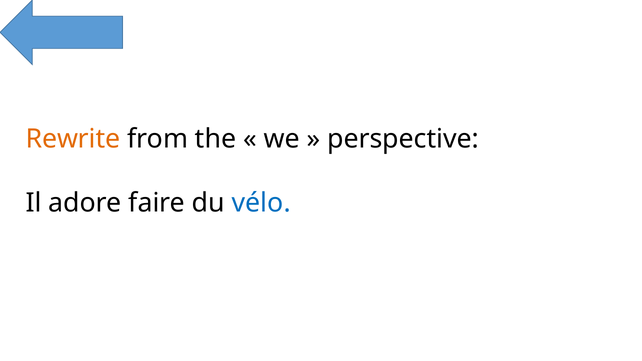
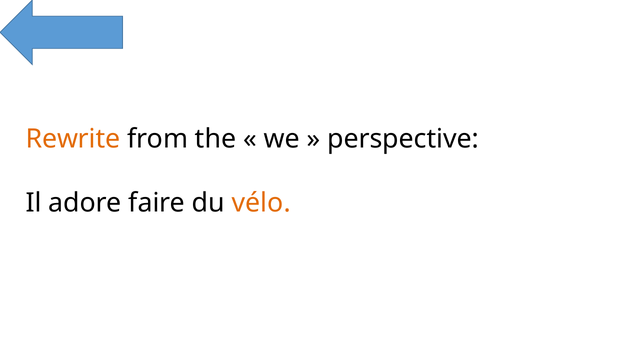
vélo colour: blue -> orange
